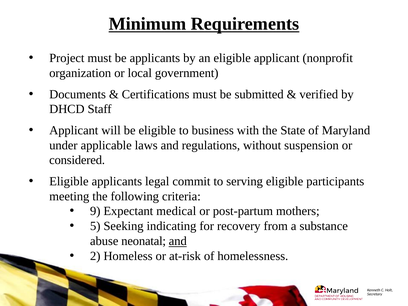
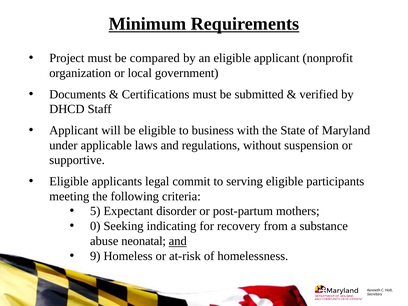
be applicants: applicants -> compared
considered: considered -> supportive
9: 9 -> 5
medical: medical -> disorder
5: 5 -> 0
2: 2 -> 9
